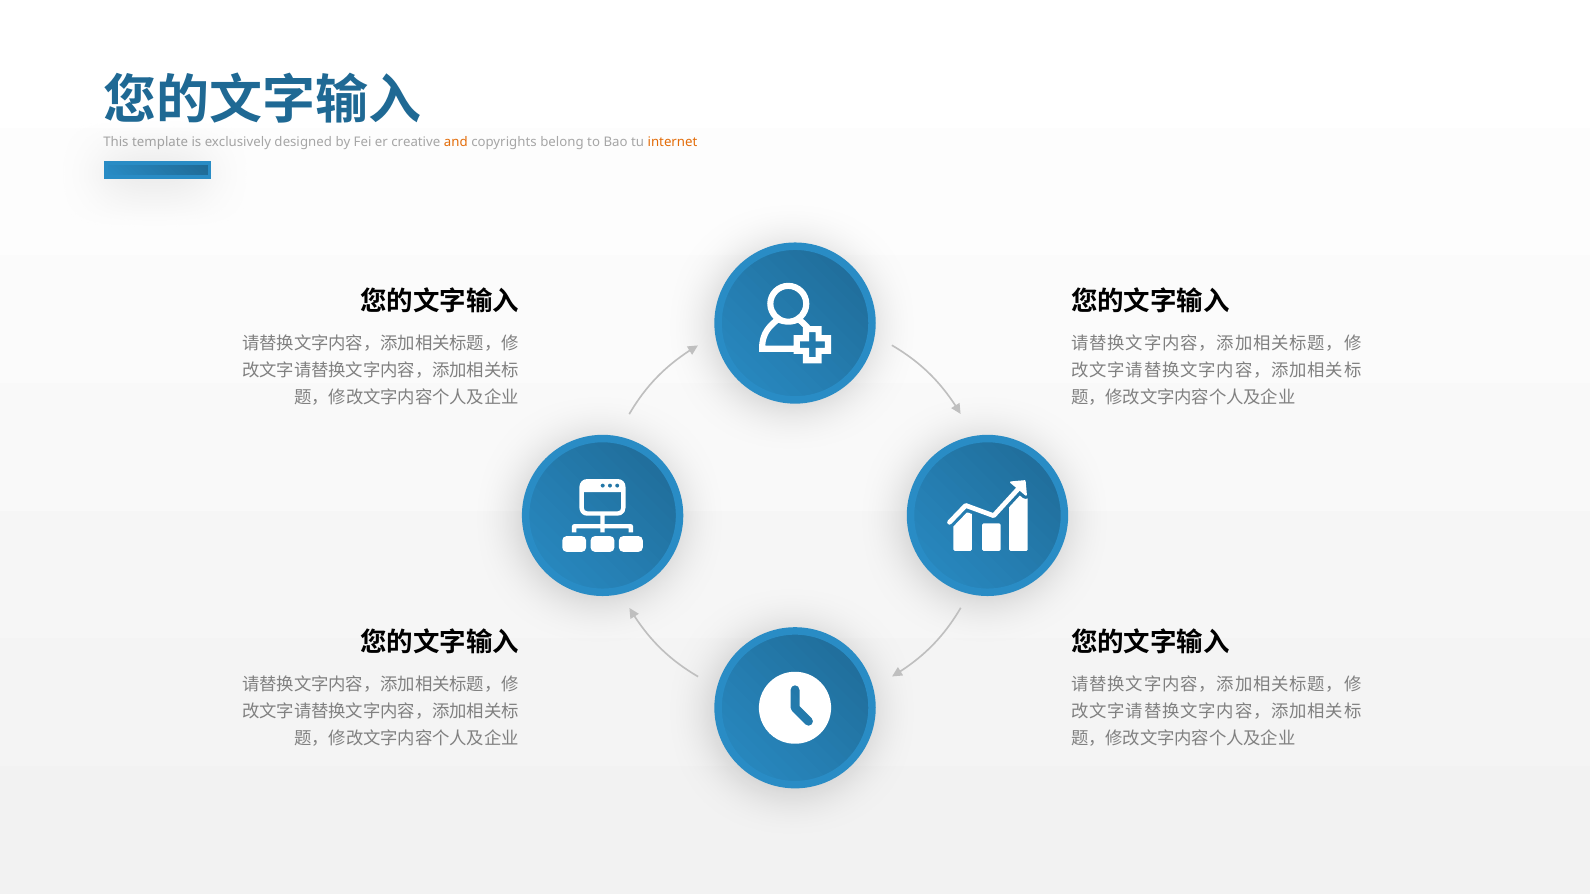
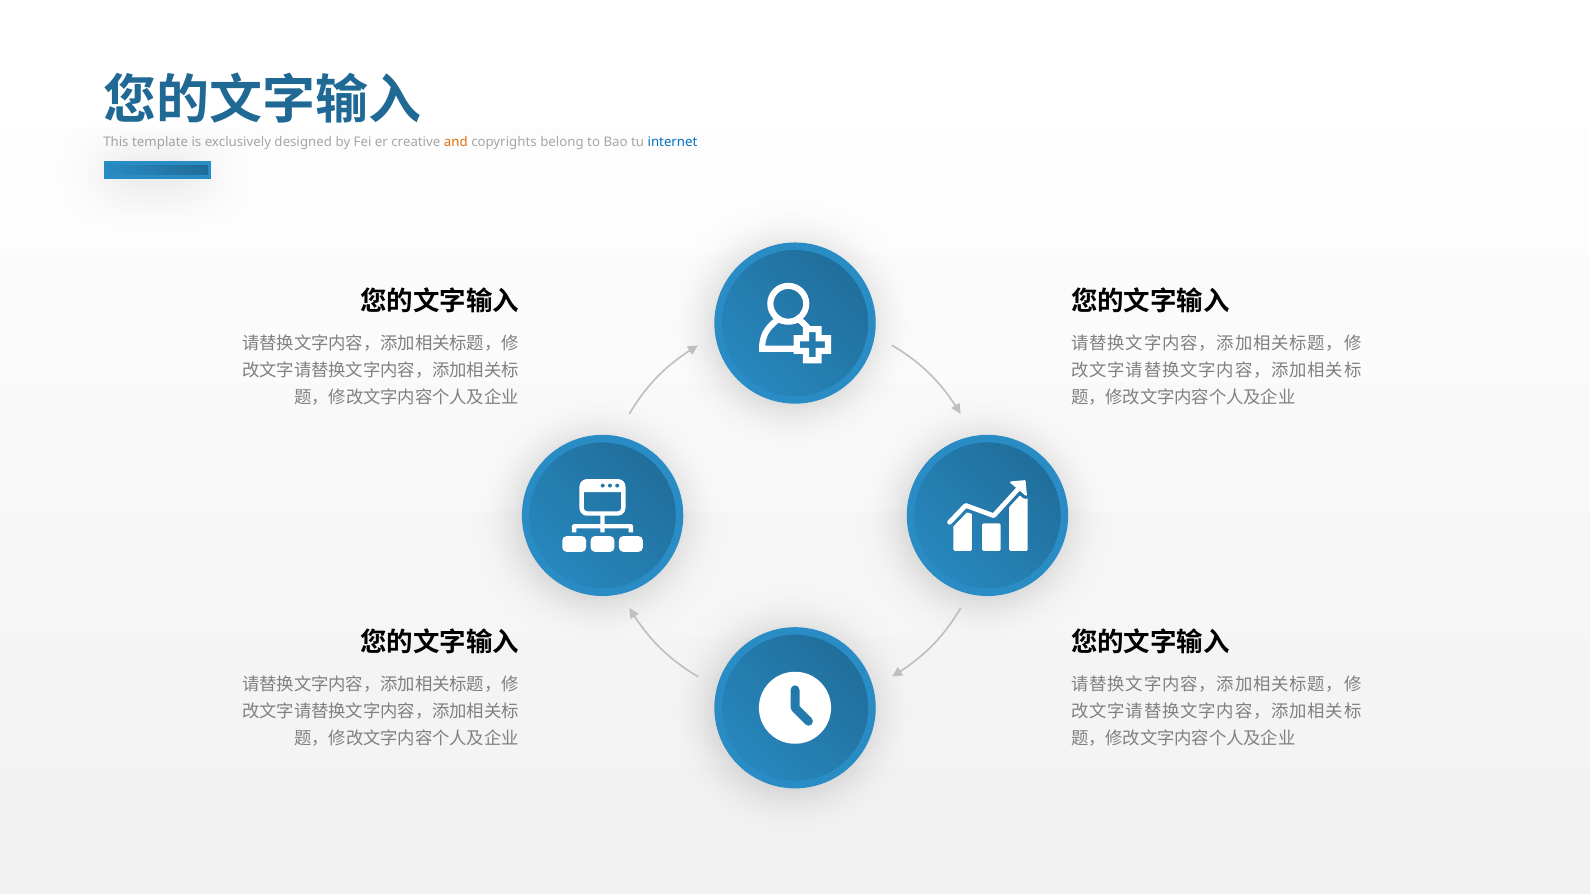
internet colour: orange -> blue
